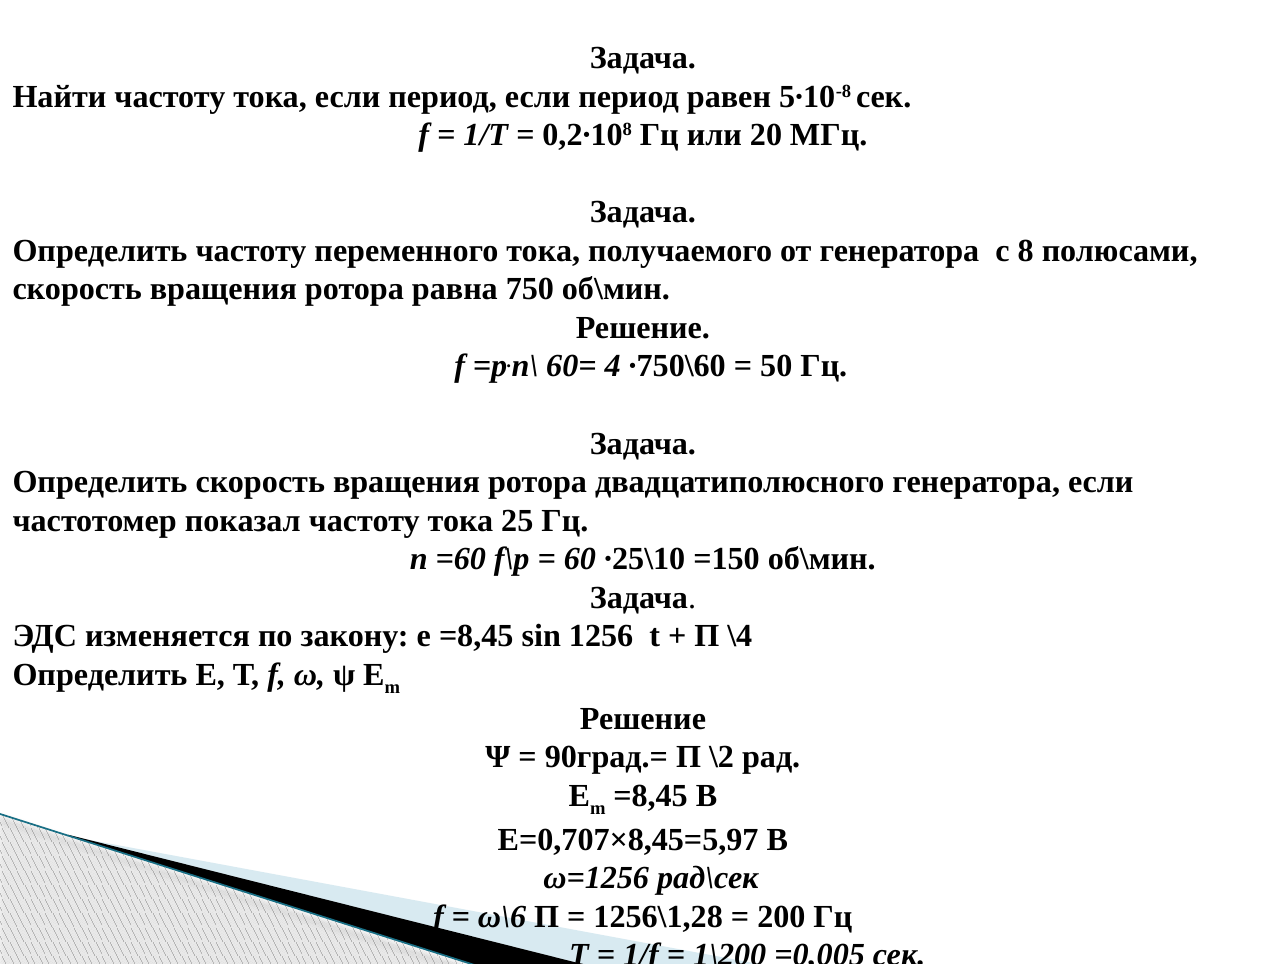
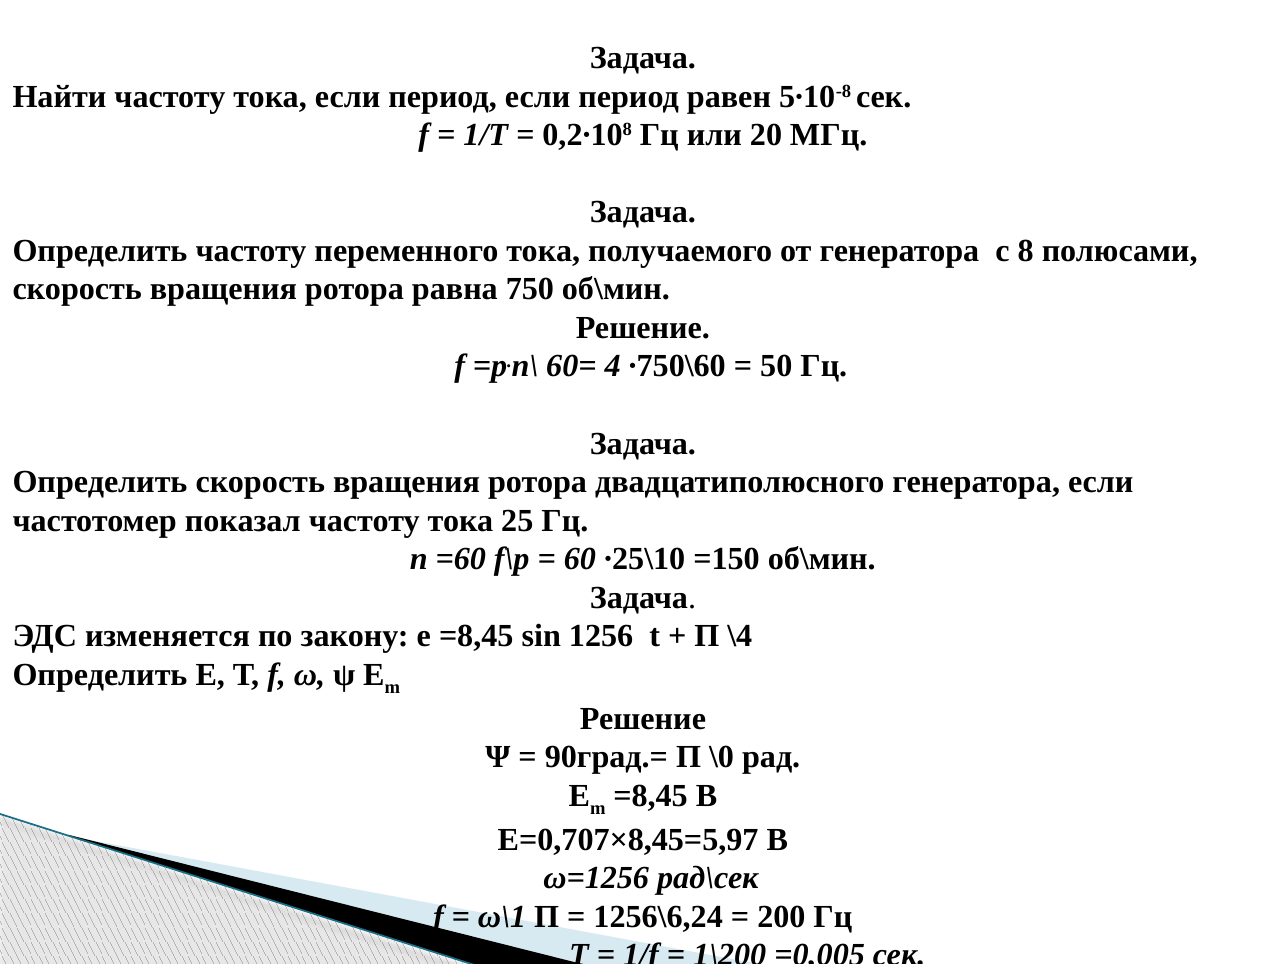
\2: \2 -> \0
ω\6: ω\6 -> ω\1
1256\1,28: 1256\1,28 -> 1256\6,24
